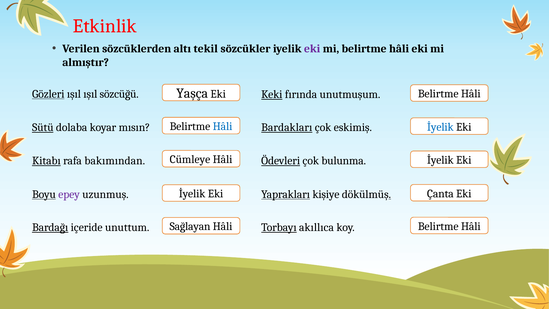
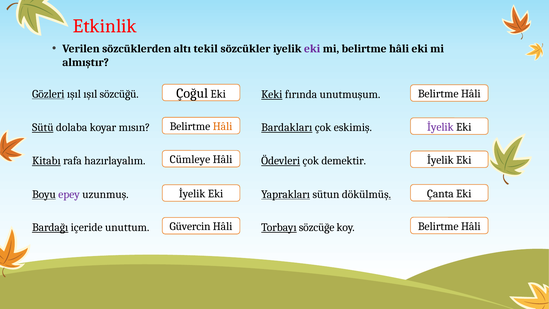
Yaşça: Yaşça -> Çoğul
Hâli at (223, 126) colour: blue -> orange
İyelik at (440, 127) colour: blue -> purple
bakımından: bakımından -> hazırlayalım
bulunma: bulunma -> demektir
kişiye: kişiye -> sütun
Sağlayan: Sağlayan -> Güvercin
akıllıca: akıllıca -> sözcüğe
